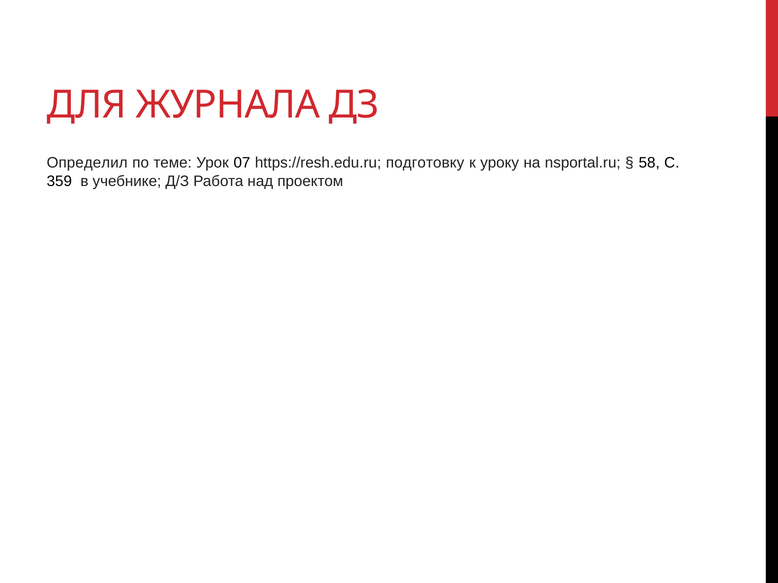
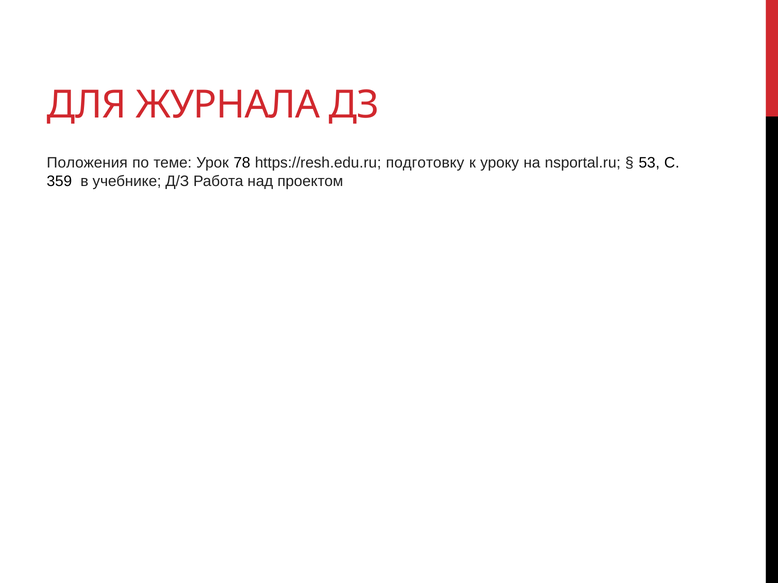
Определил: Определил -> Положения
07: 07 -> 78
58: 58 -> 53
